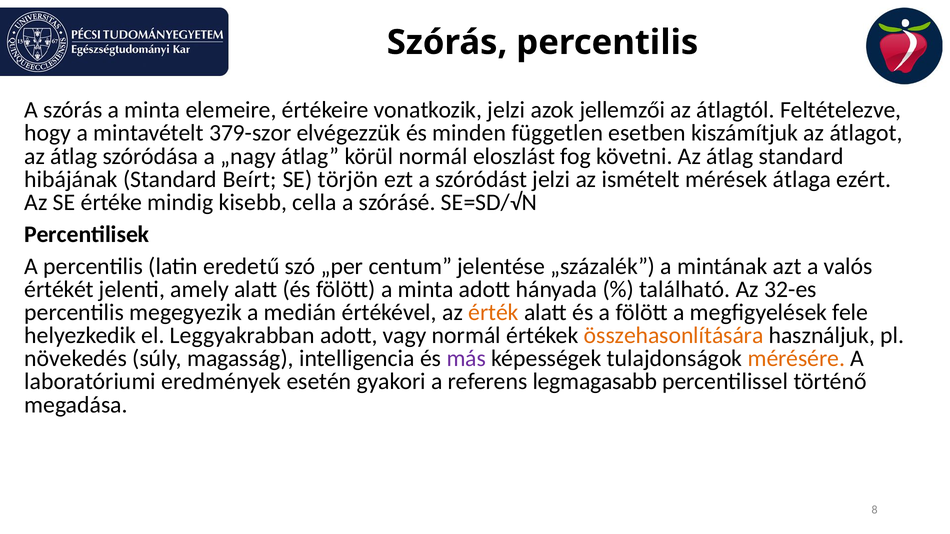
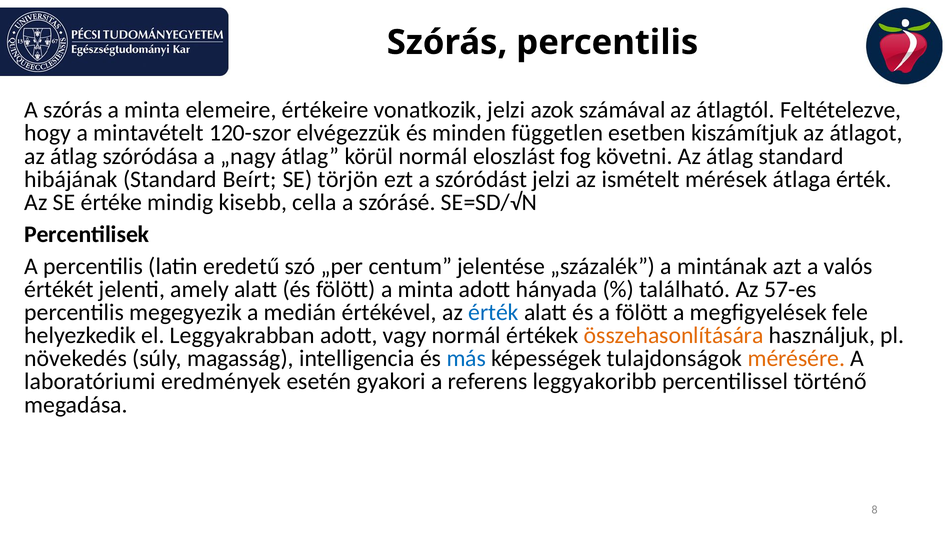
jellemzői: jellemzői -> számával
379-szor: 379-szor -> 120-szor
átlaga ezért: ezért -> érték
32-es: 32-es -> 57-es
érték at (493, 313) colour: orange -> blue
más colour: purple -> blue
legmagasabb: legmagasabb -> leggyakoribb
